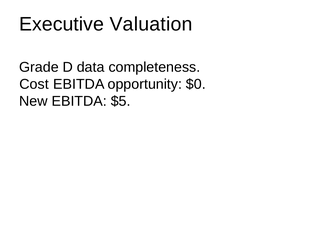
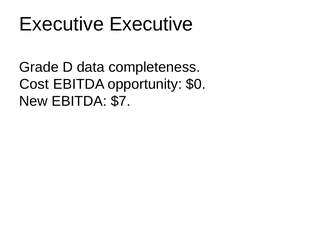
Executive Valuation: Valuation -> Executive
$5: $5 -> $7
